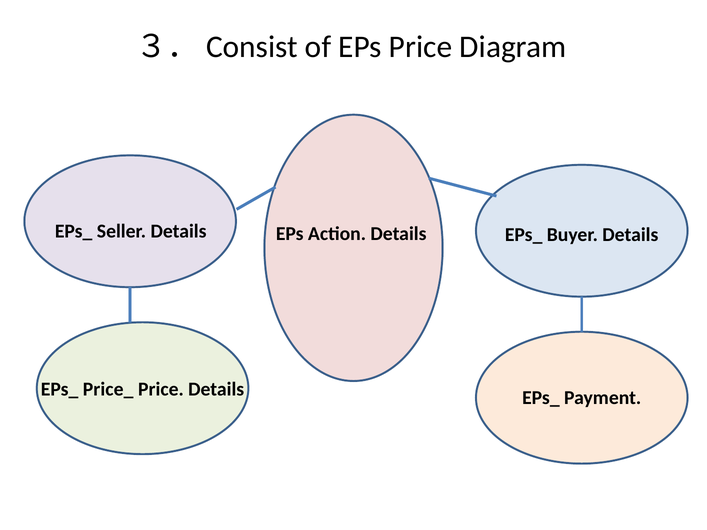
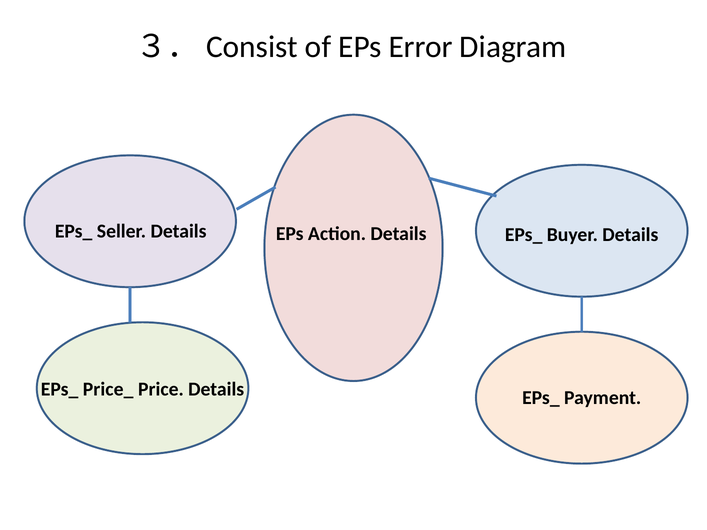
EPs Price: Price -> Error
